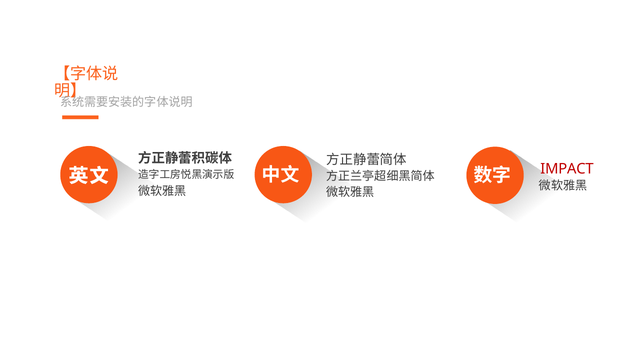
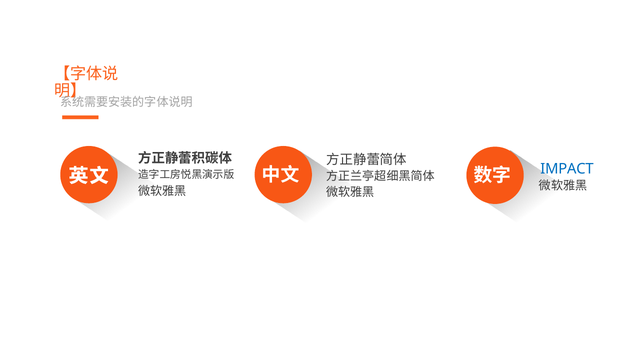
IMPACT colour: red -> blue
